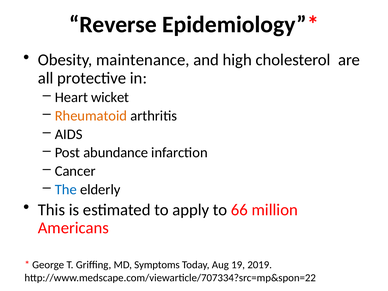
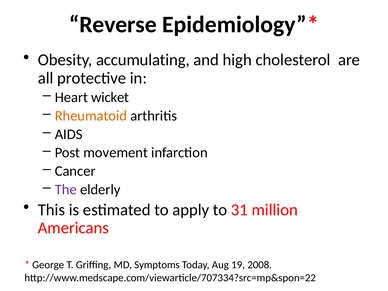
maintenance: maintenance -> accumulating
abundance: abundance -> movement
The colour: blue -> purple
66: 66 -> 31
2019: 2019 -> 2008
